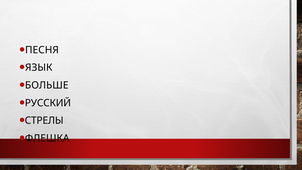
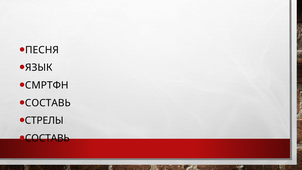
БОЛЬШЕ: БОЛЬШЕ -> СМРТФН
РУССКИЙ at (48, 103): РУССКИЙ -> СОСТАВЬ
ФЛЕШКА at (47, 138): ФЛЕШКА -> СОСТАВЬ
